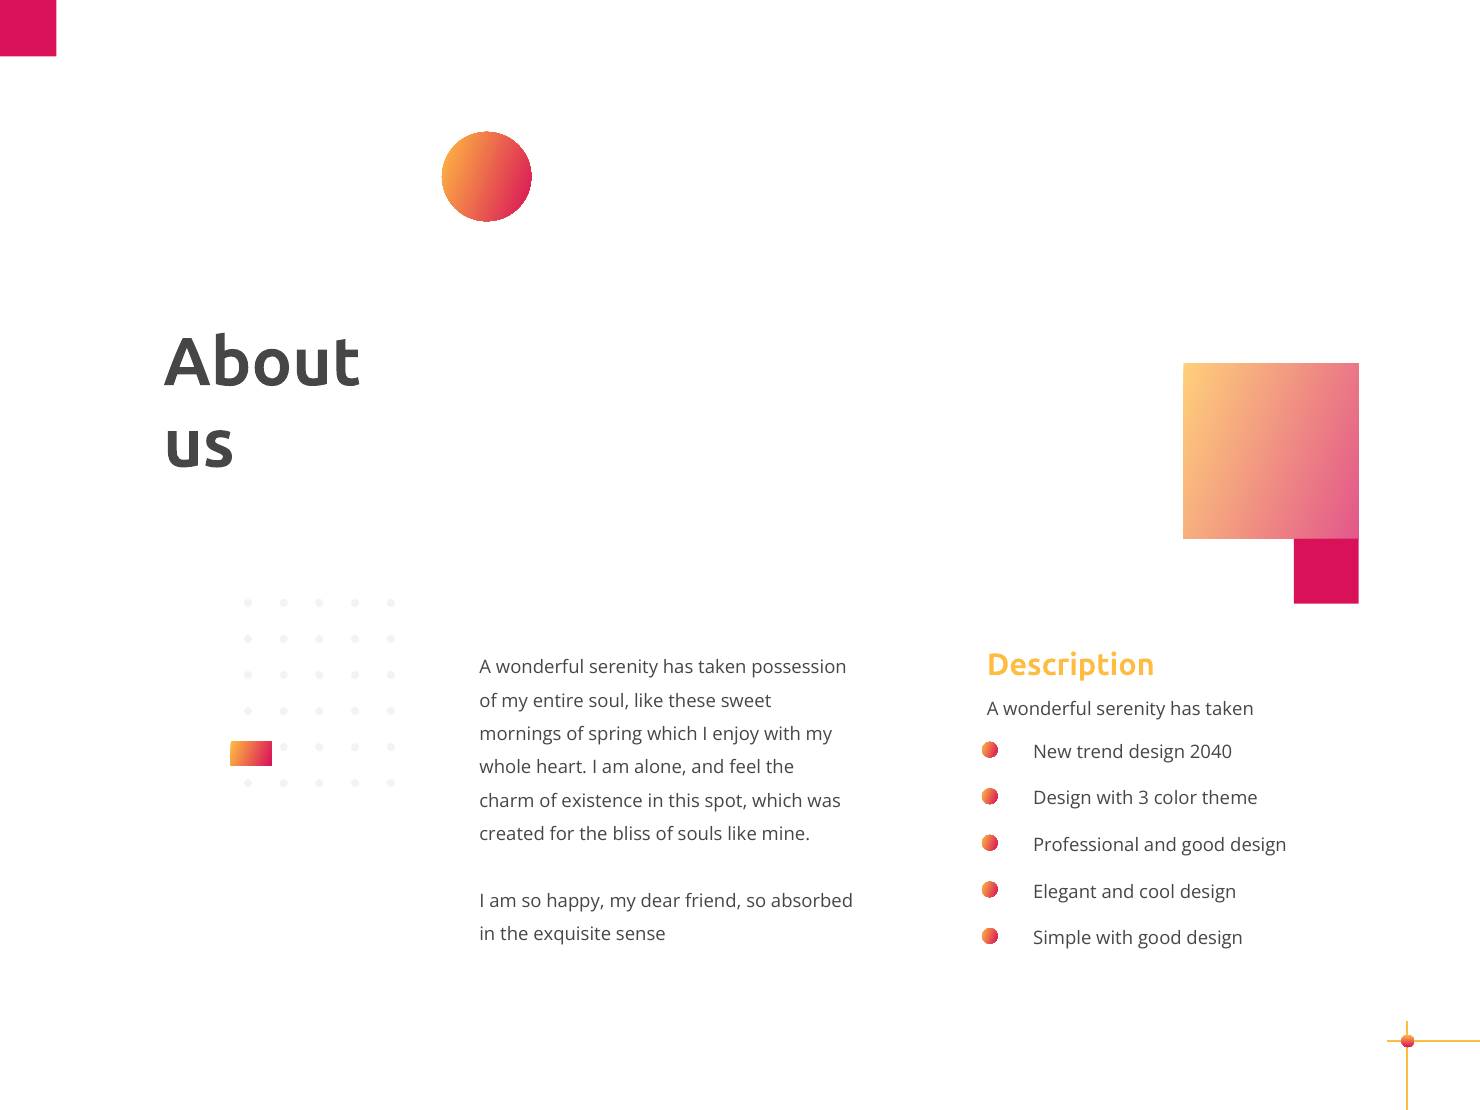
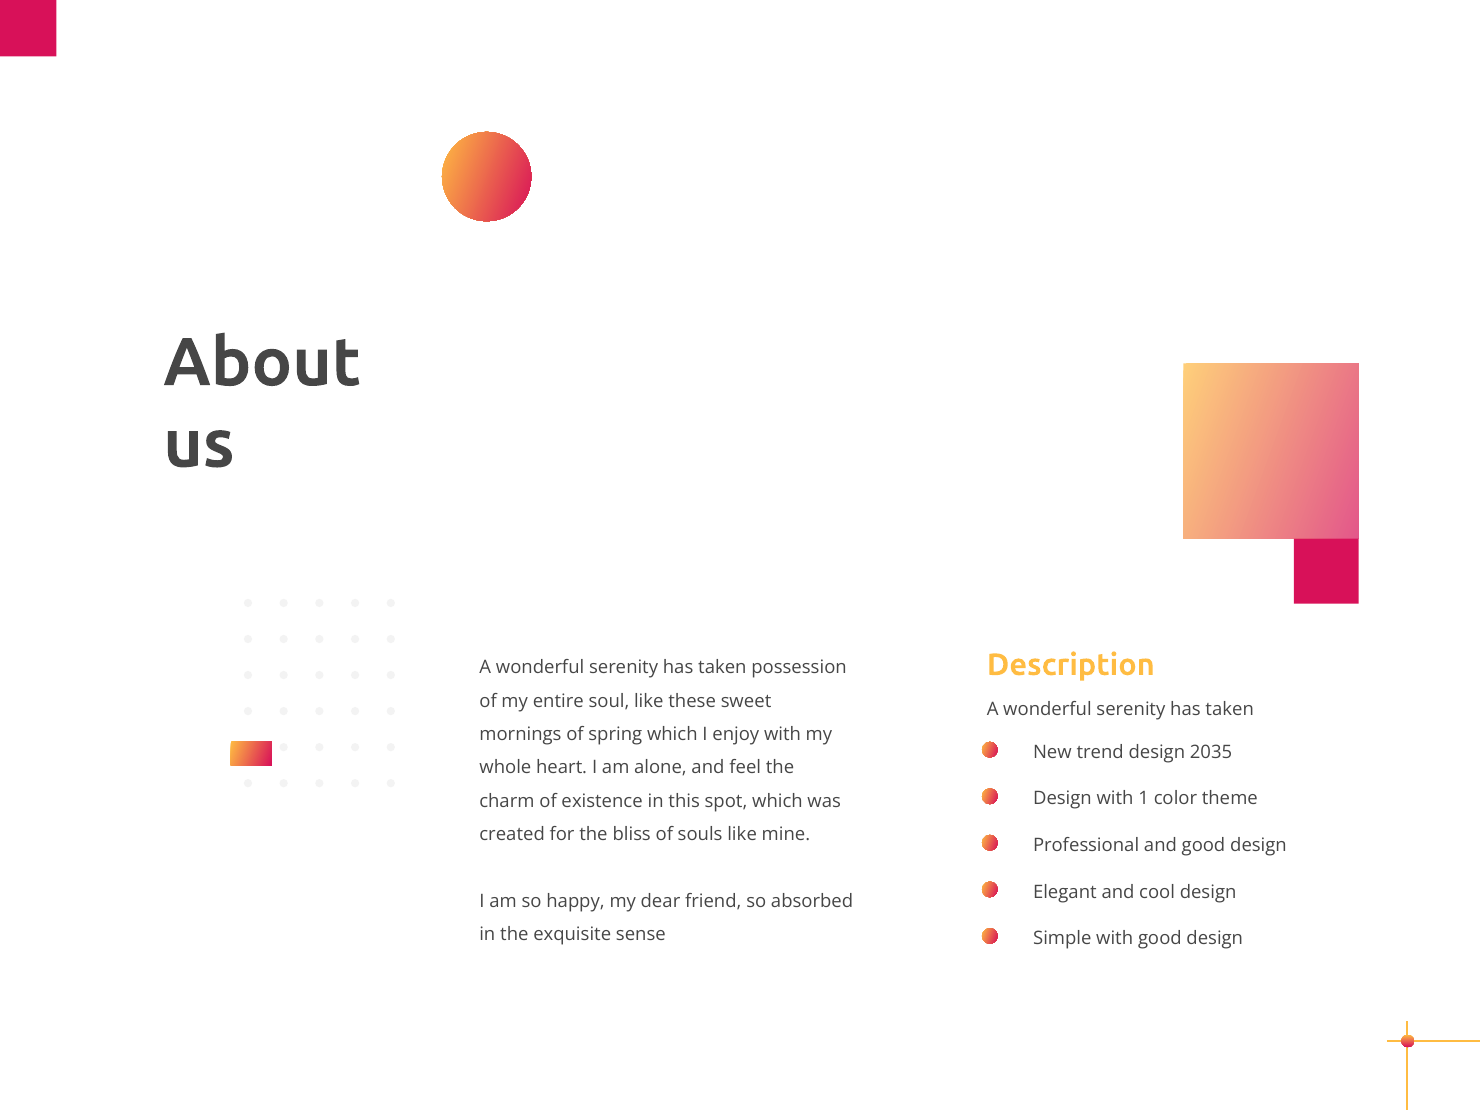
2040: 2040 -> 2035
3: 3 -> 1
